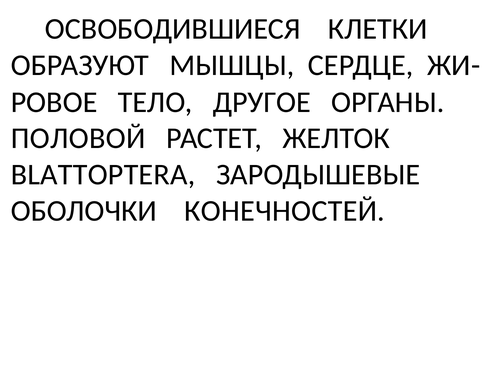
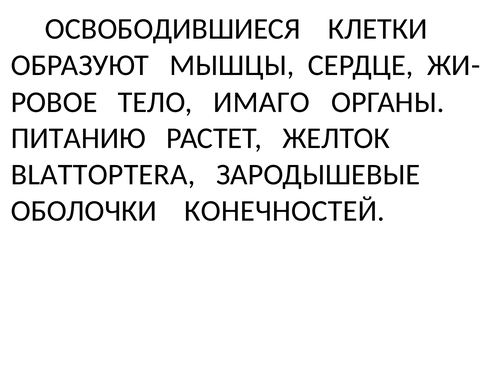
ДРУГОЕ: ДРУГОЕ -> ИМАГО
ПОЛОВОЙ: ПОЛОВОЙ -> ПИТАНИЮ
